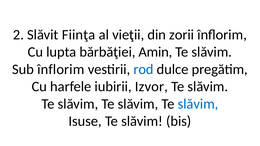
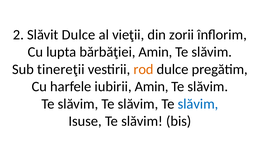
Slăvit Fiinţa: Fiinţa -> Dulce
Sub înflorim: înflorim -> tinereţii
rod colour: blue -> orange
iubirii Izvor: Izvor -> Amin
